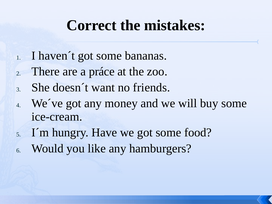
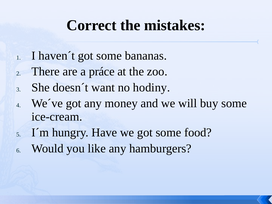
friends: friends -> hodiny
